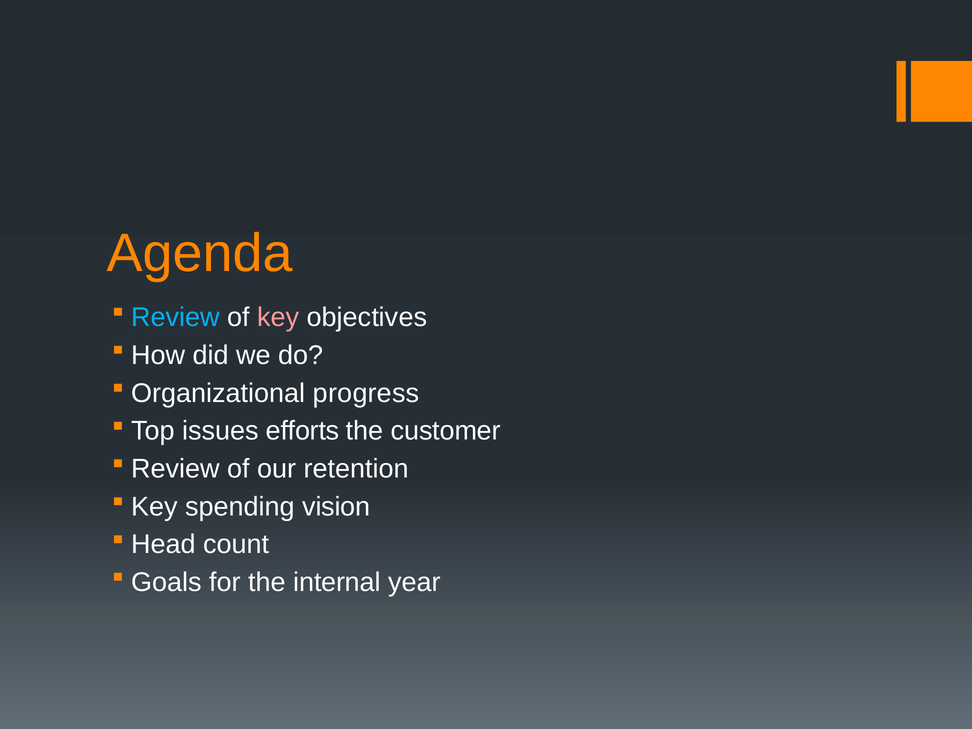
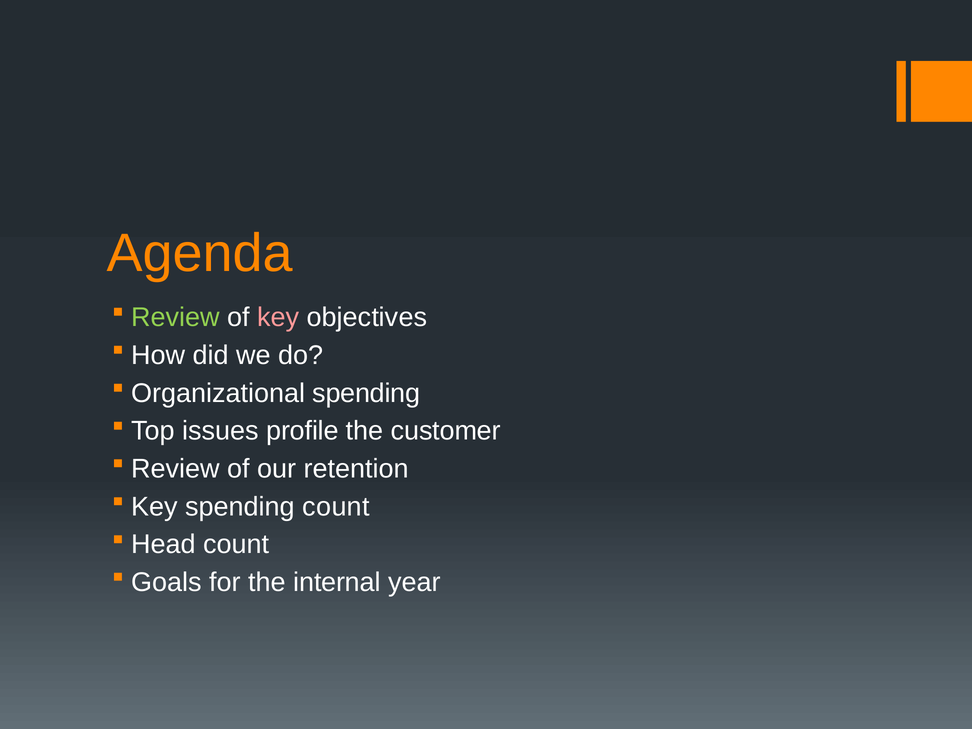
Review at (175, 317) colour: light blue -> light green
Organizational progress: progress -> spending
efforts: efforts -> profile
spending vision: vision -> count
